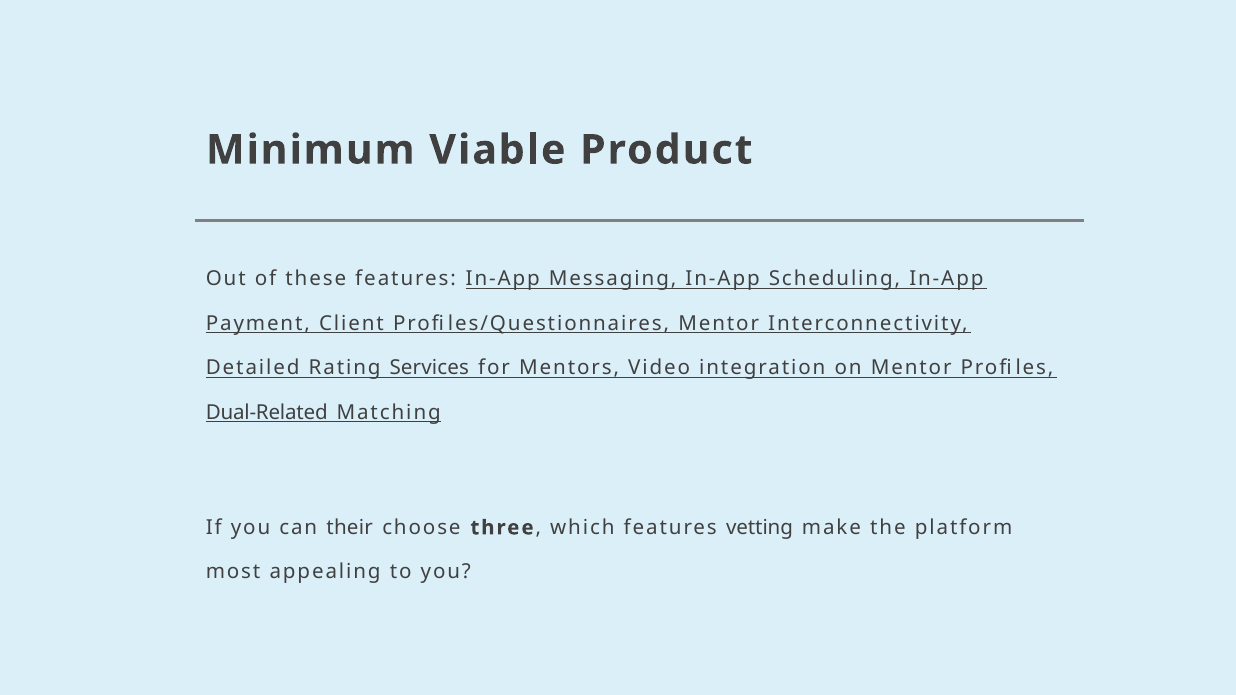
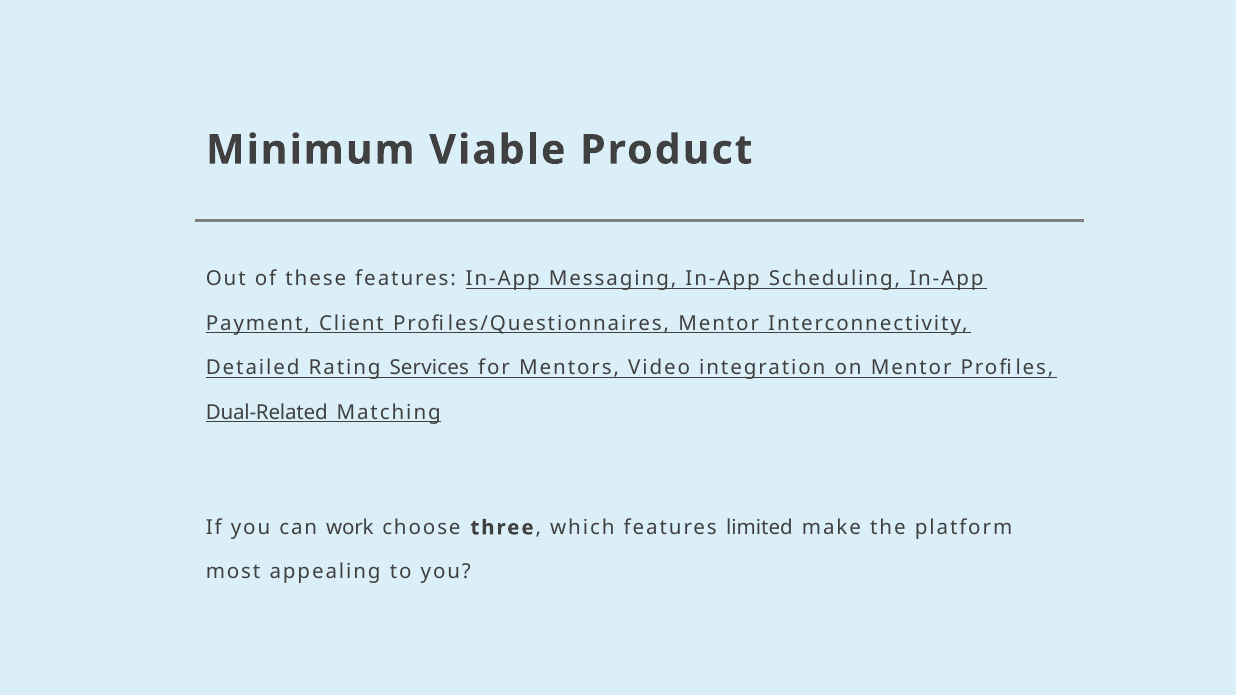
their: their -> work
vetting: vetting -> limited
